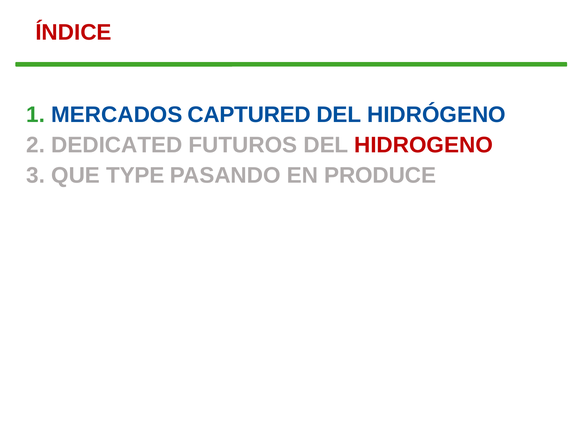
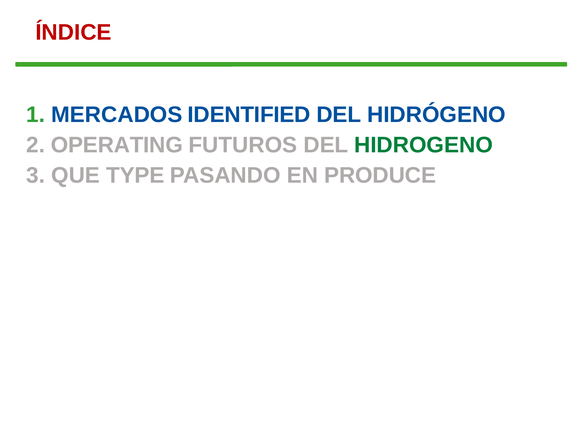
CAPTURED: CAPTURED -> IDENTIFIED
DEDICATED: DEDICATED -> OPERATING
HIDROGENO colour: red -> green
